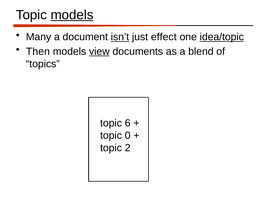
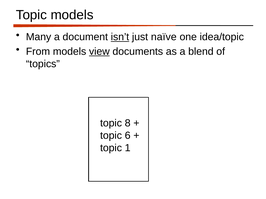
models at (72, 15) underline: present -> none
effect: effect -> naïve
idea/topic underline: present -> none
Then: Then -> From
6: 6 -> 8
0: 0 -> 6
2: 2 -> 1
